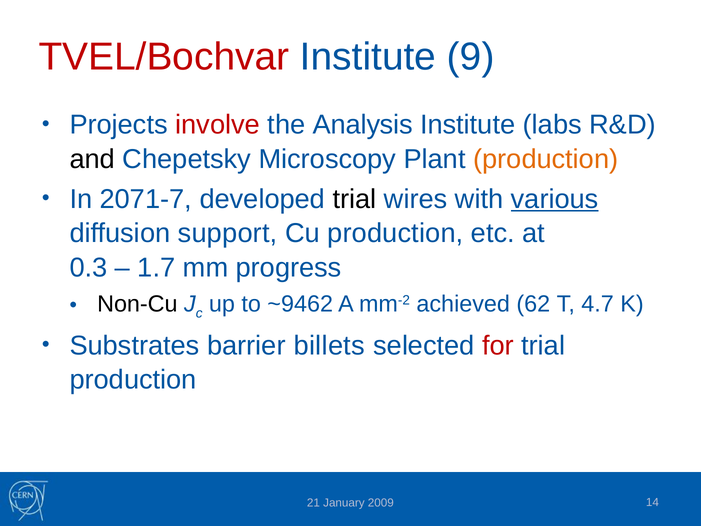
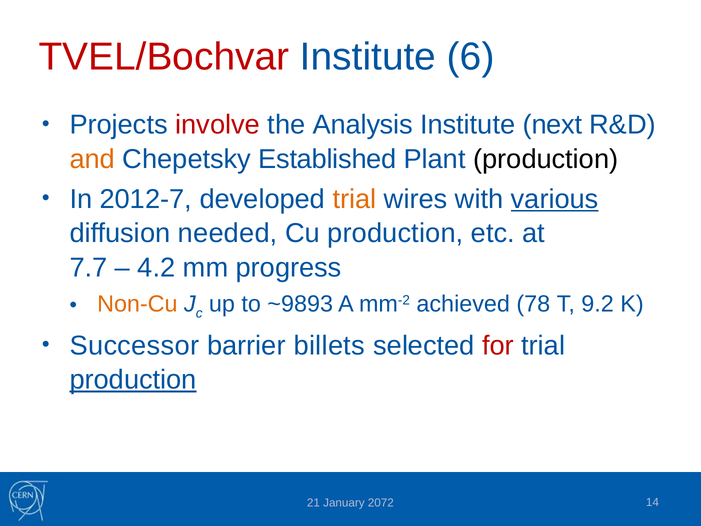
9: 9 -> 6
labs: labs -> next
and colour: black -> orange
Microscopy: Microscopy -> Established
production at (546, 159) colour: orange -> black
2071-7: 2071-7 -> 2012-7
trial at (355, 199) colour: black -> orange
support: support -> needed
0.3: 0.3 -> 7.7
1.7: 1.7 -> 4.2
Non-Cu colour: black -> orange
~9462: ~9462 -> ~9893
62: 62 -> 78
4.7: 4.7 -> 9.2
Substrates: Substrates -> Successor
production at (133, 380) underline: none -> present
2009: 2009 -> 2072
